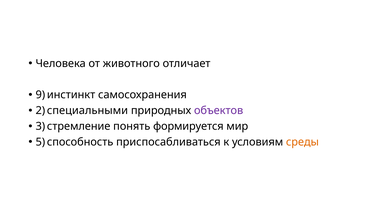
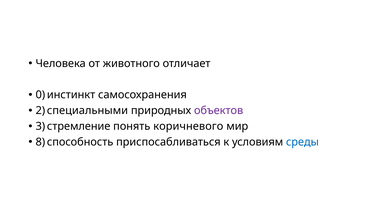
9: 9 -> 0
формируется: формируется -> коричневого
5: 5 -> 8
среды colour: orange -> blue
